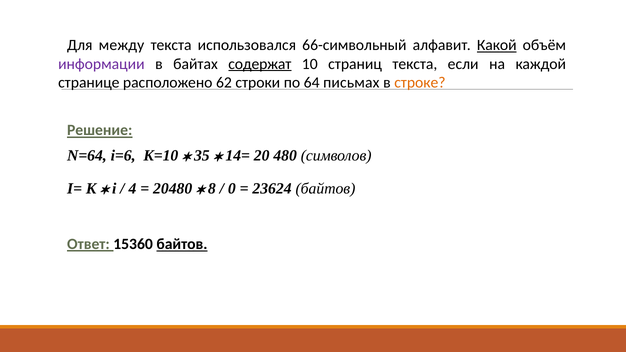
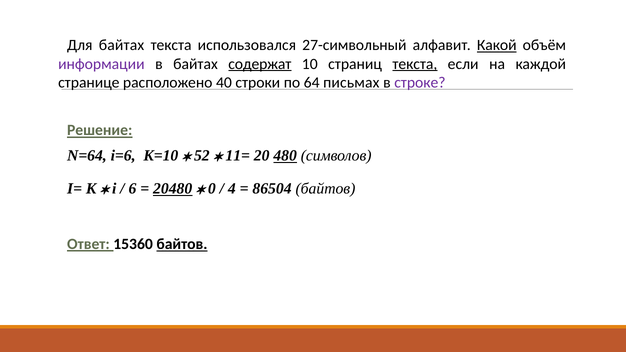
Для между: между -> байтах
66-символьный: 66-символьный -> 27-символьный
текста at (415, 64) underline: none -> present
62: 62 -> 40
строке colour: orange -> purple
35: 35 -> 52
14=: 14= -> 11=
480 underline: none -> present
4: 4 -> 6
20480 underline: none -> present
8: 8 -> 0
0: 0 -> 4
23624: 23624 -> 86504
